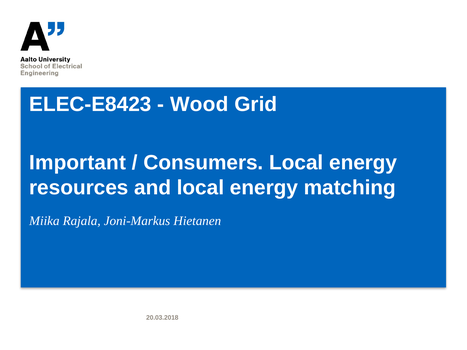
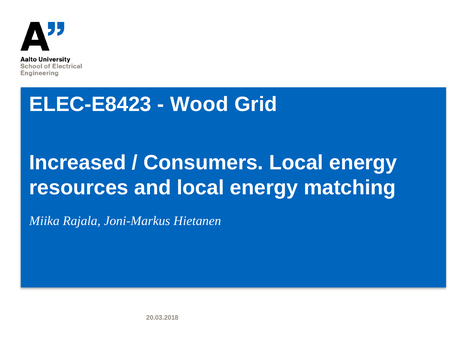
Important: Important -> Increased
